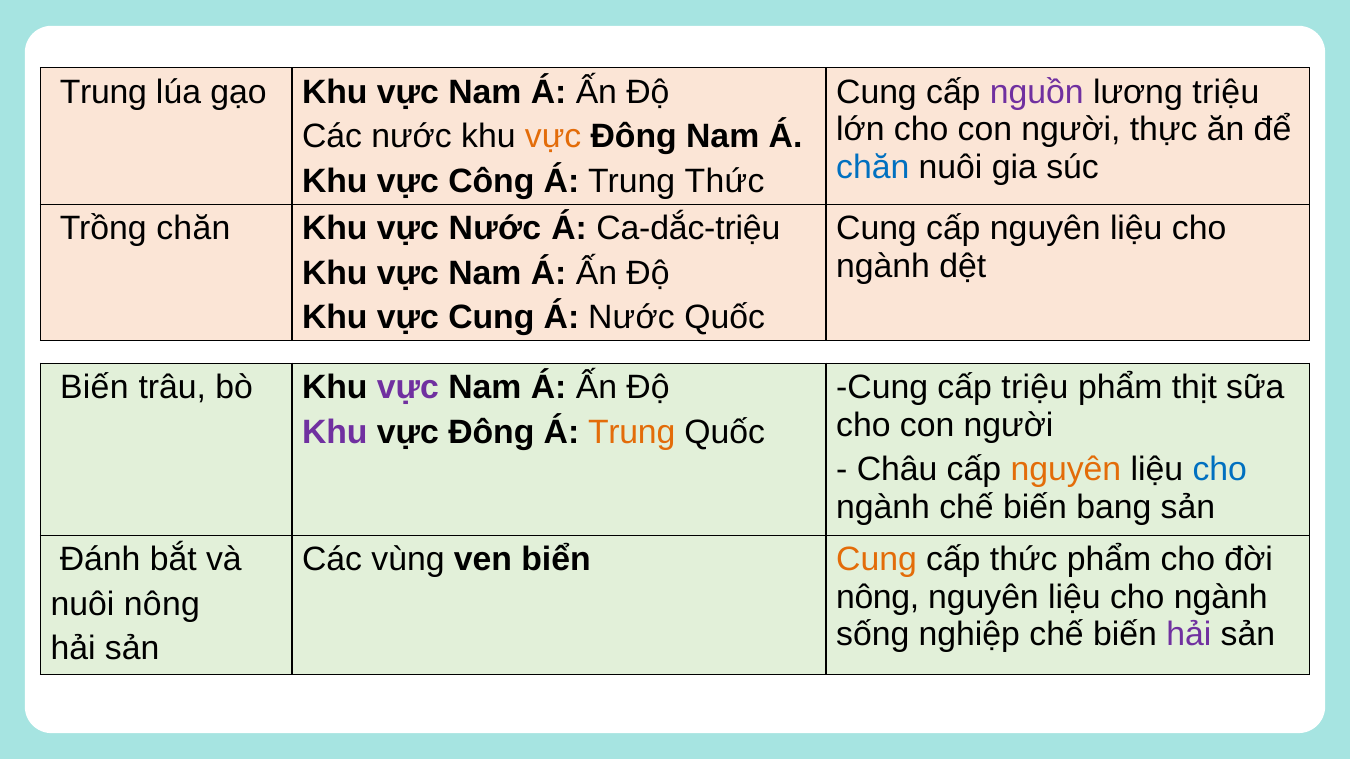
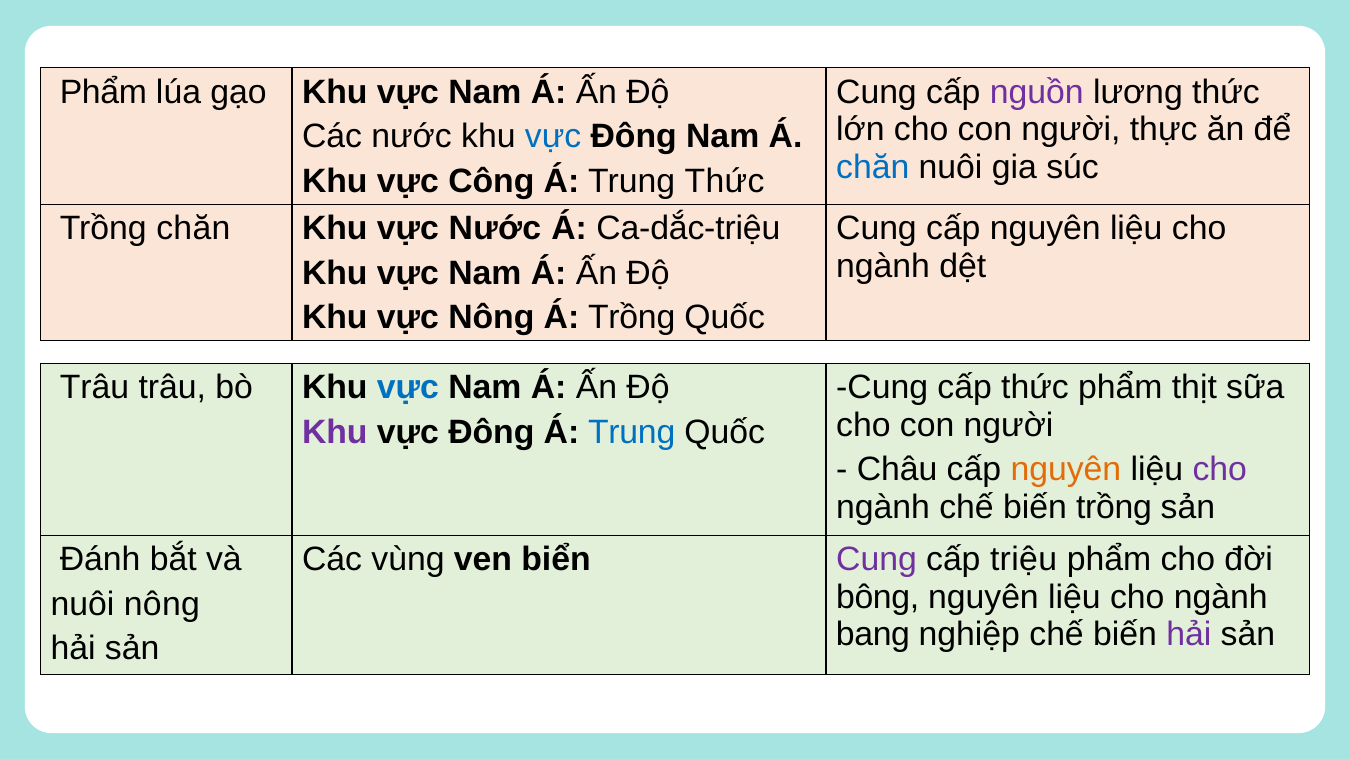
Trung at (103, 92): Trung -> Phẩm
lương triệu: triệu -> thức
vực at (553, 137) colour: orange -> blue
vực Cung: Cung -> Nông
Á Nước: Nước -> Trồng
Biến at (94, 388): Biến -> Trâu
vực at (408, 388) colour: purple -> blue
cấp triệu: triệu -> thức
Trung at (632, 432) colour: orange -> blue
cho at (1220, 470) colour: blue -> purple
biến bang: bang -> trồng
Cung at (877, 560) colour: orange -> purple
cấp thức: thức -> triệu
nông at (878, 598): nông -> bông
sống: sống -> bang
